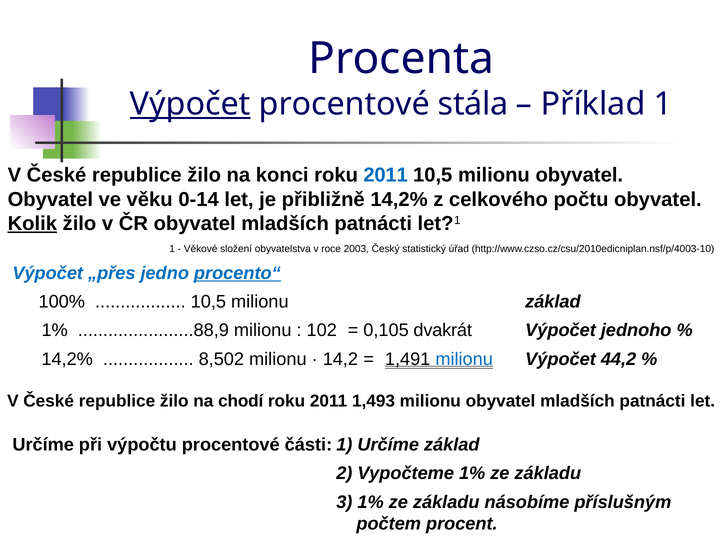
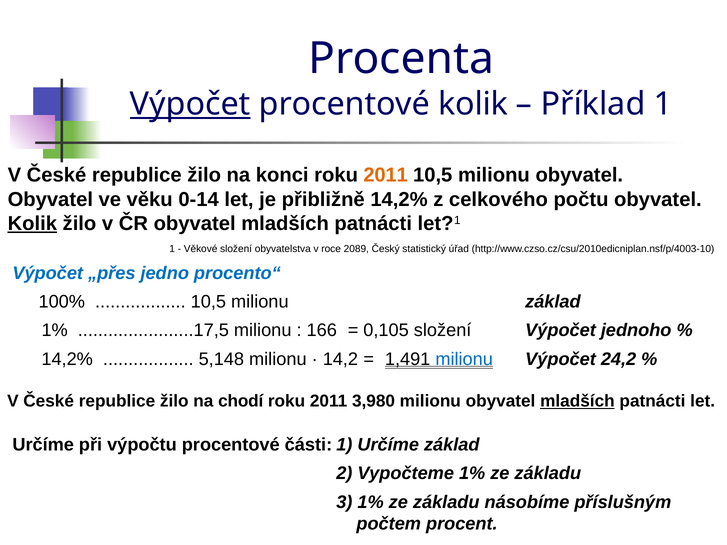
procentové stála: stála -> kolik
2011 at (386, 175) colour: blue -> orange
2003: 2003 -> 2089
procento“ underline: present -> none
.......................88,9: .......................88,9 -> .......................17,5
102: 102 -> 166
0,105 dvakrát: dvakrát -> složení
8,502: 8,502 -> 5,148
44,2: 44,2 -> 24,2
1,493: 1,493 -> 3,980
mladších at (577, 401) underline: none -> present
